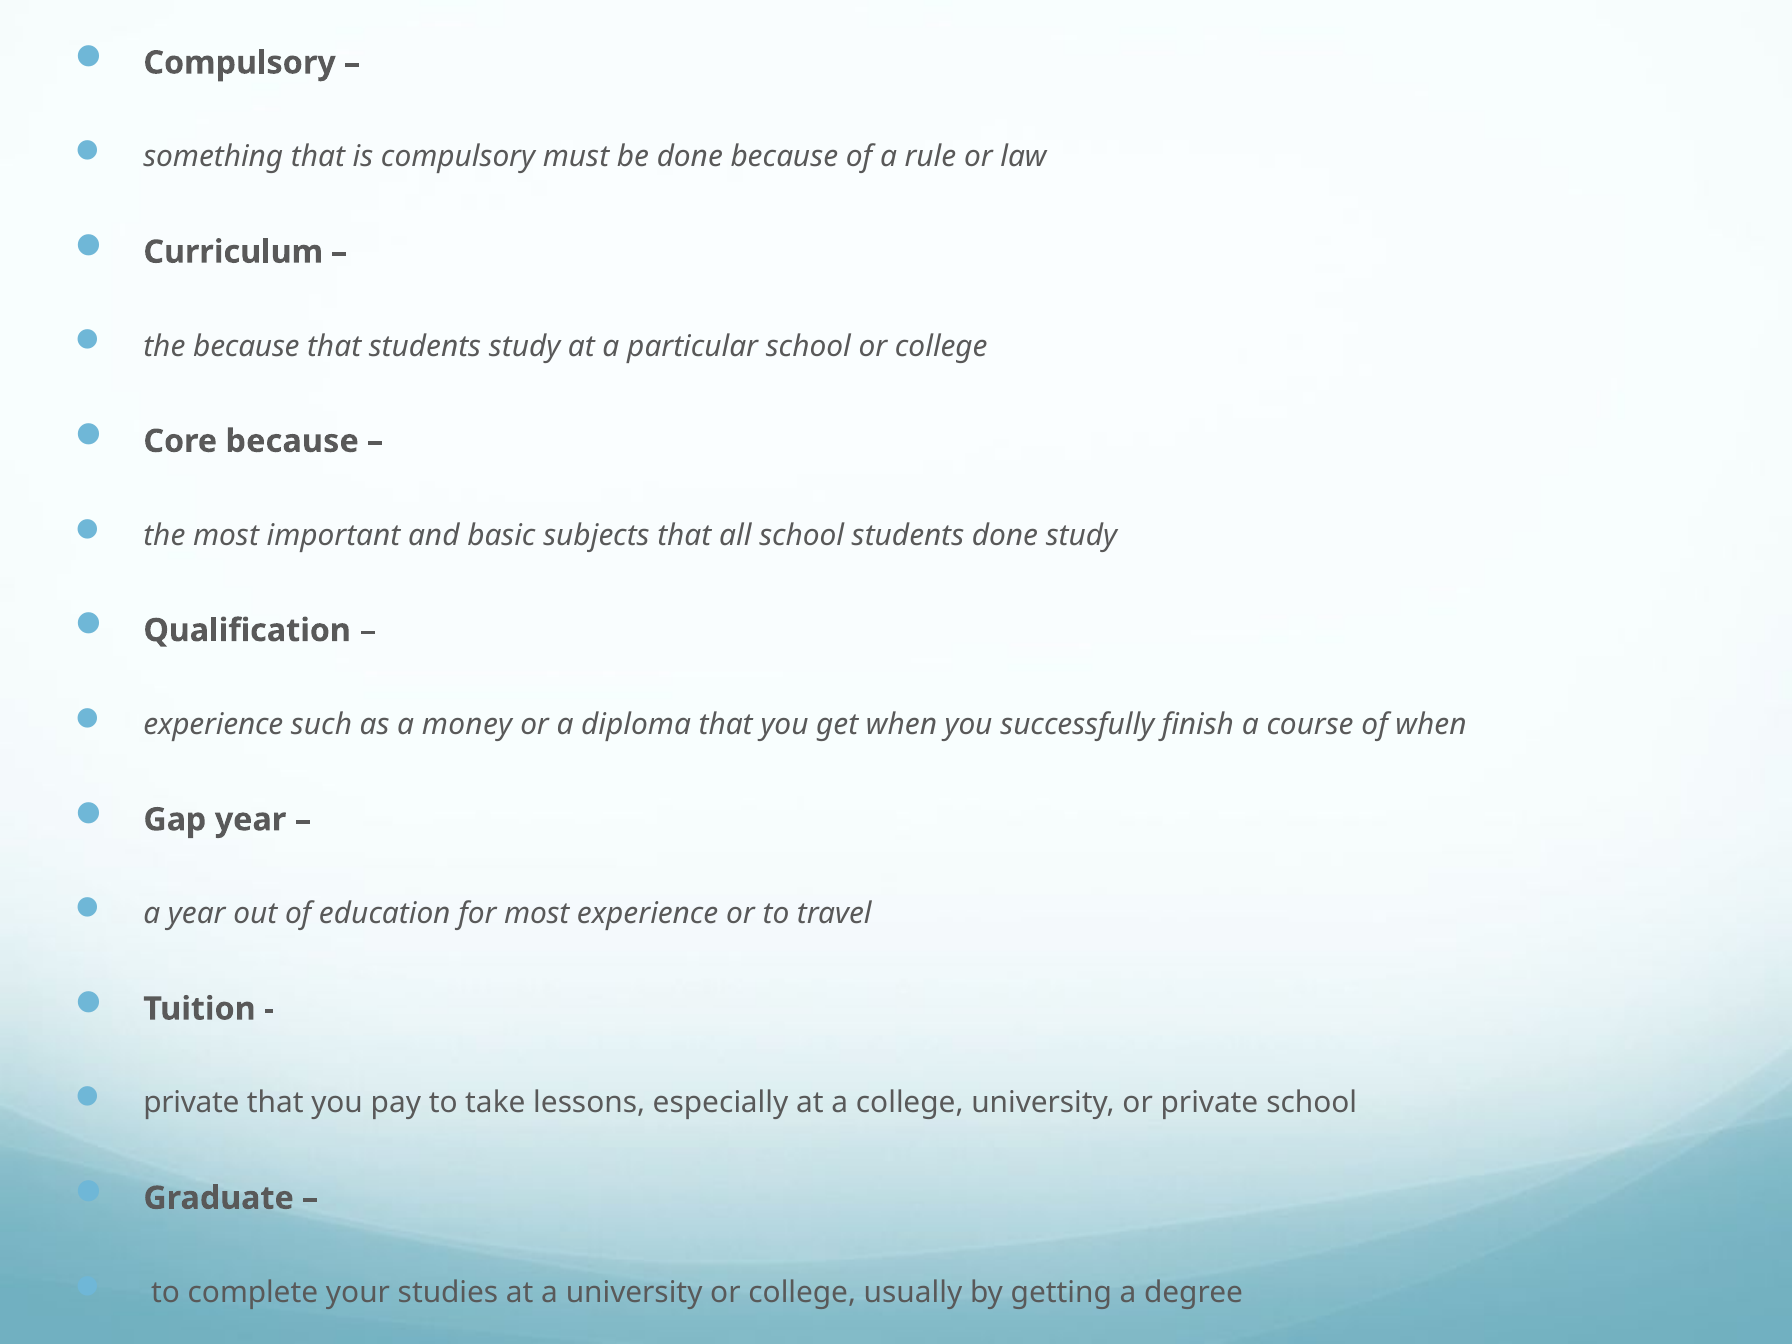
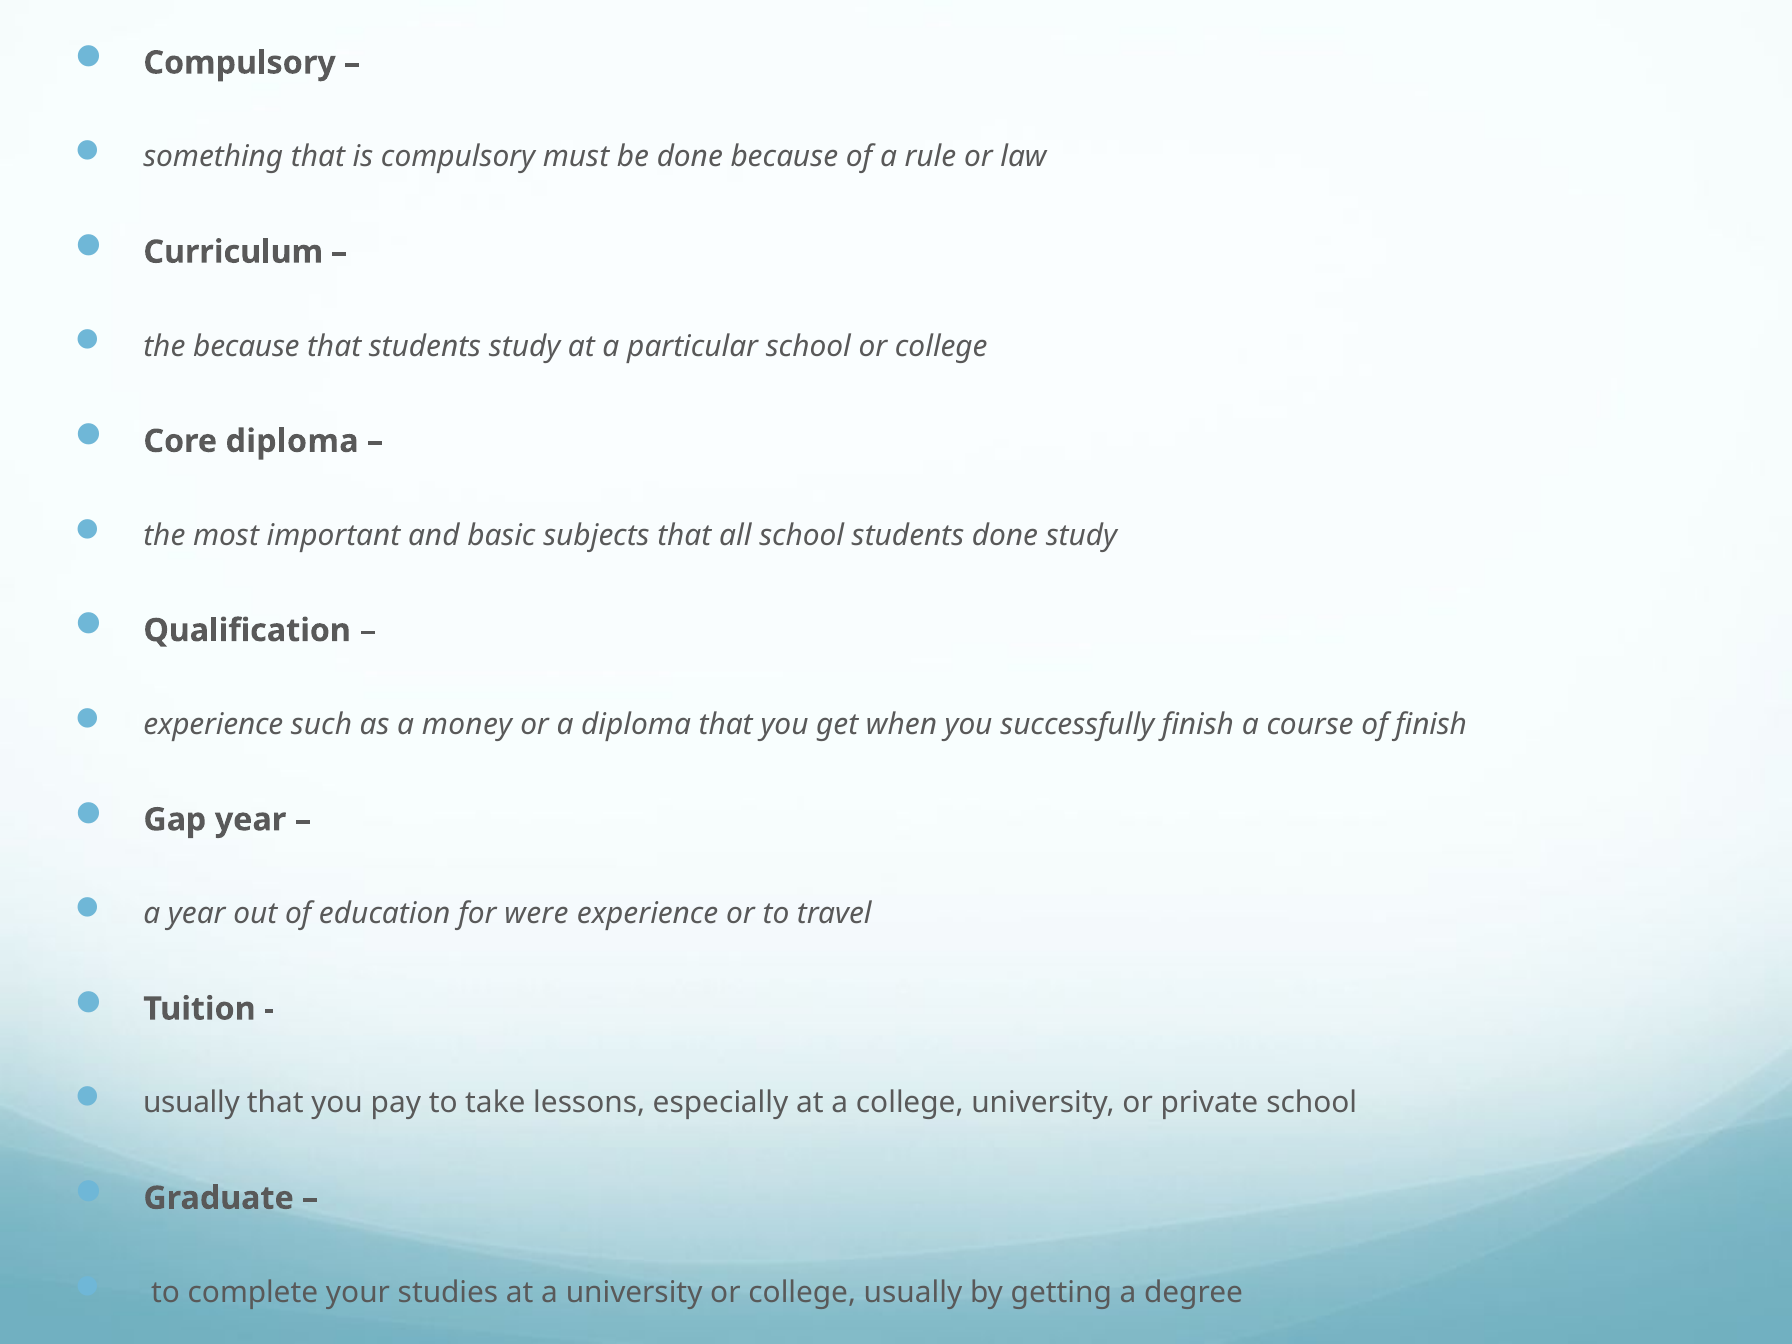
Core because: because -> diploma
of when: when -> finish
for most: most -> were
private at (191, 1103): private -> usually
